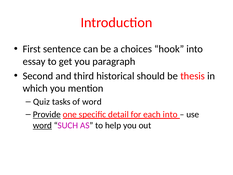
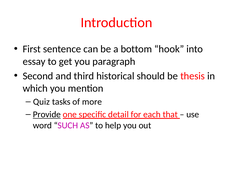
choices: choices -> bottom
of word: word -> more
each into: into -> that
word at (42, 125) underline: present -> none
